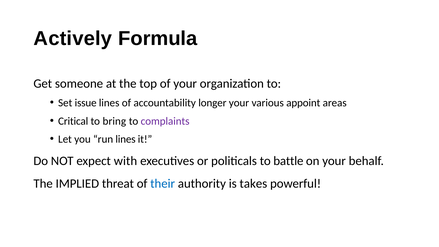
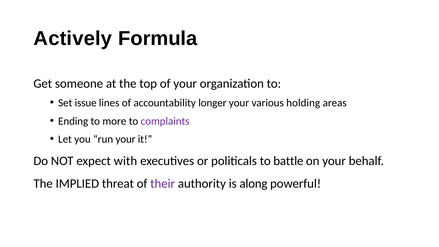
appoint: appoint -> holding
Critical: Critical -> Ending
bring: bring -> more
run lines: lines -> your
their colour: blue -> purple
takes: takes -> along
